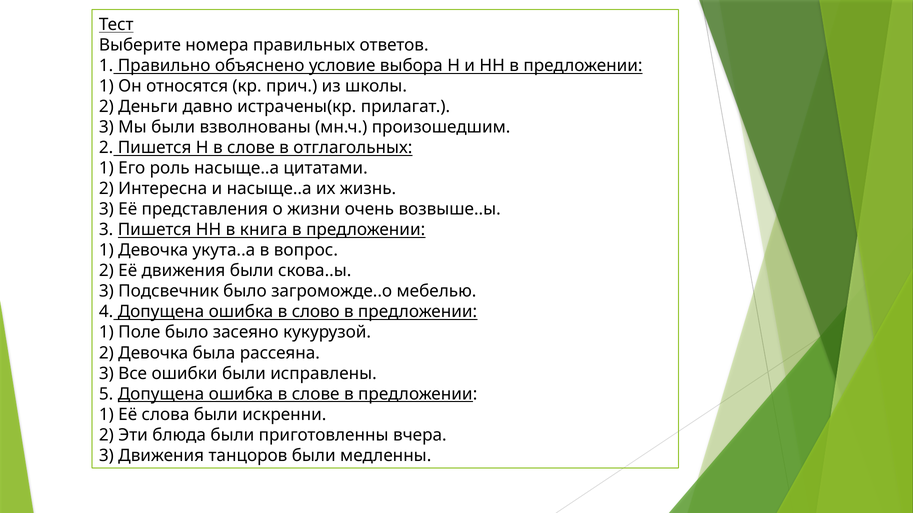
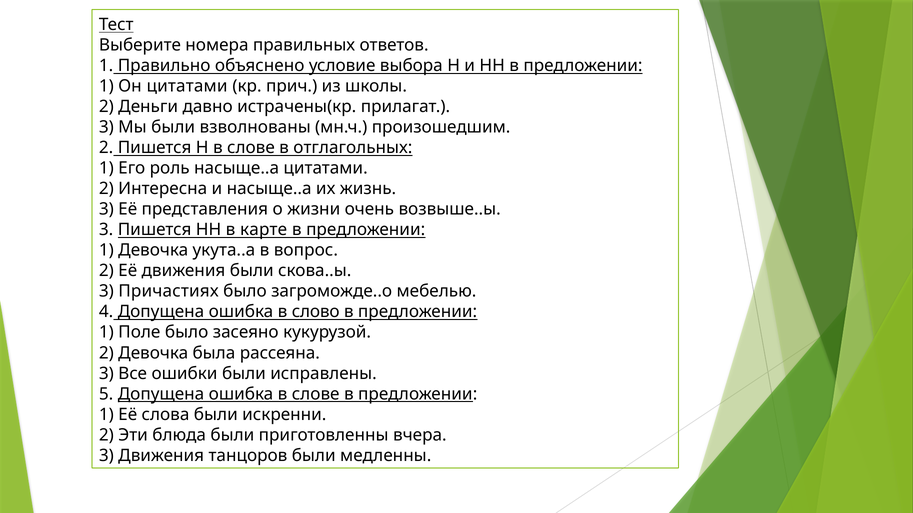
Он относятся: относятся -> цитатами
книга: книга -> карте
Подсвечник: Подсвечник -> Причастиях
